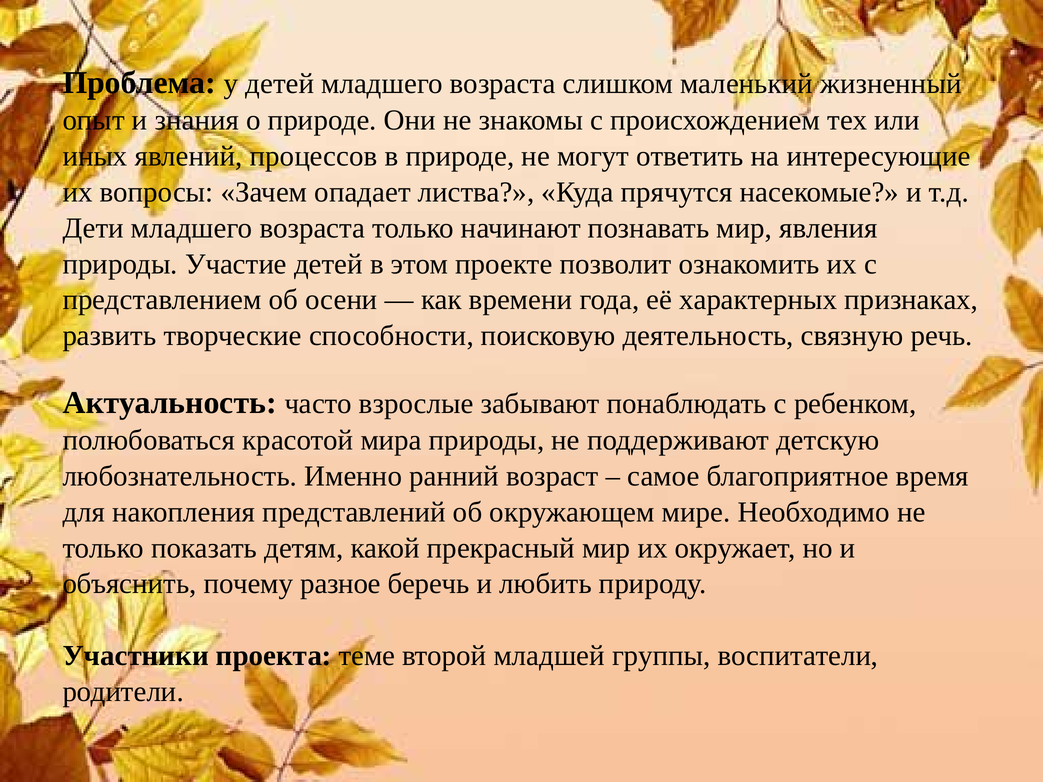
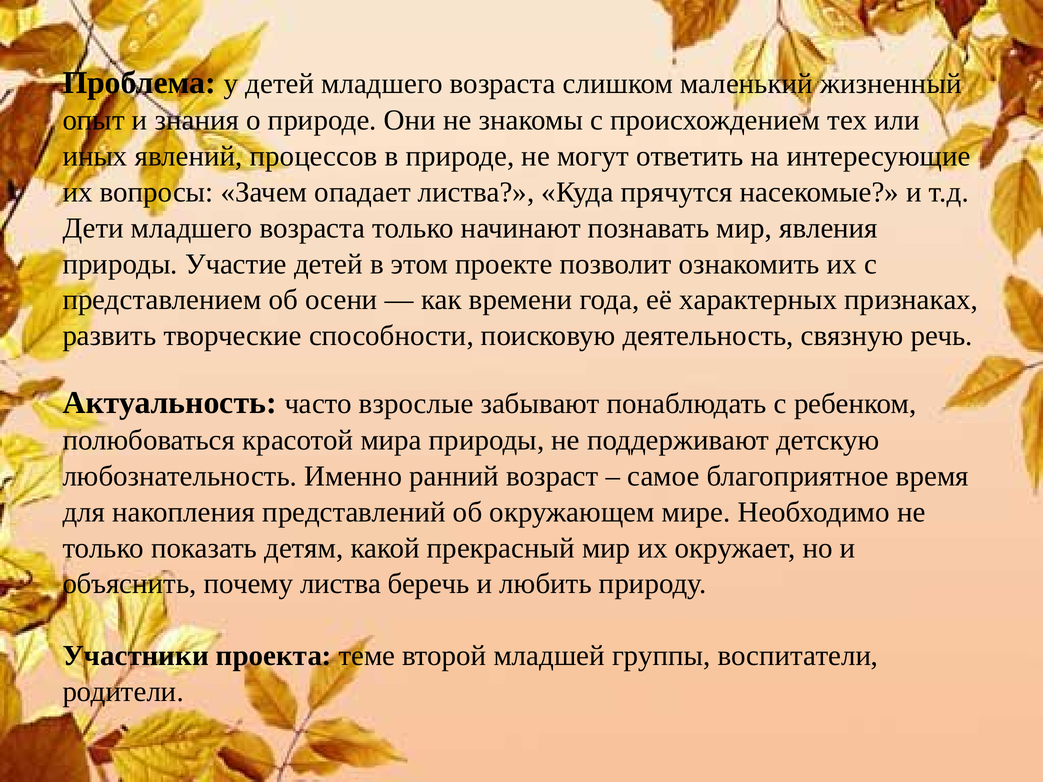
почему разное: разное -> листва
